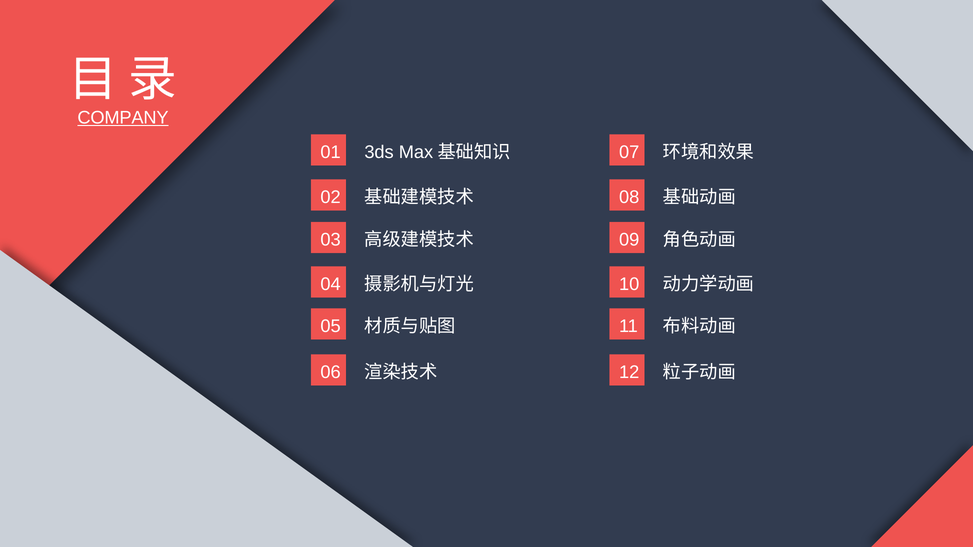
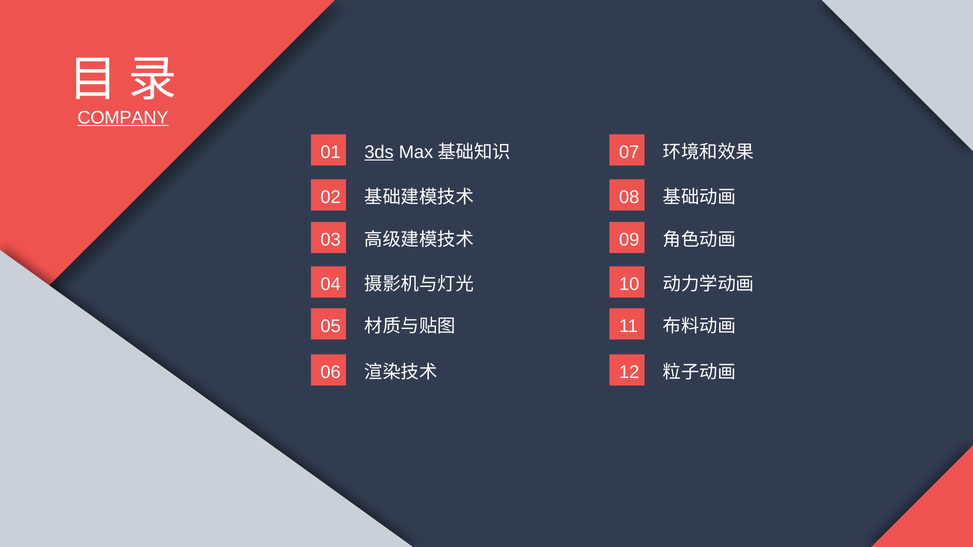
3ds underline: none -> present
